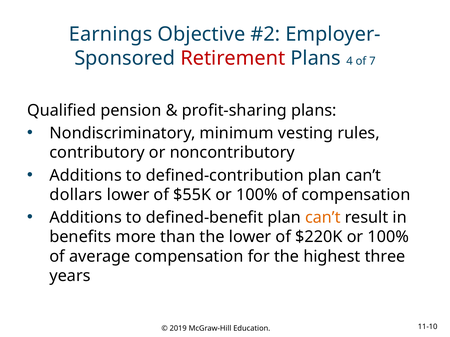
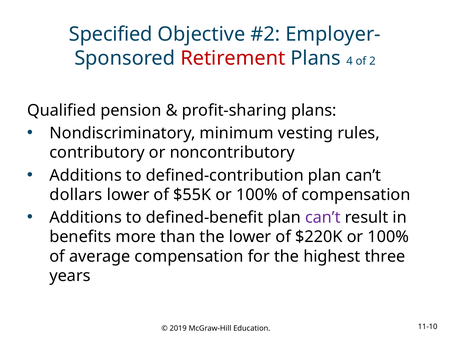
Earnings: Earnings -> Specified
7: 7 -> 2
can’t at (323, 218) colour: orange -> purple
